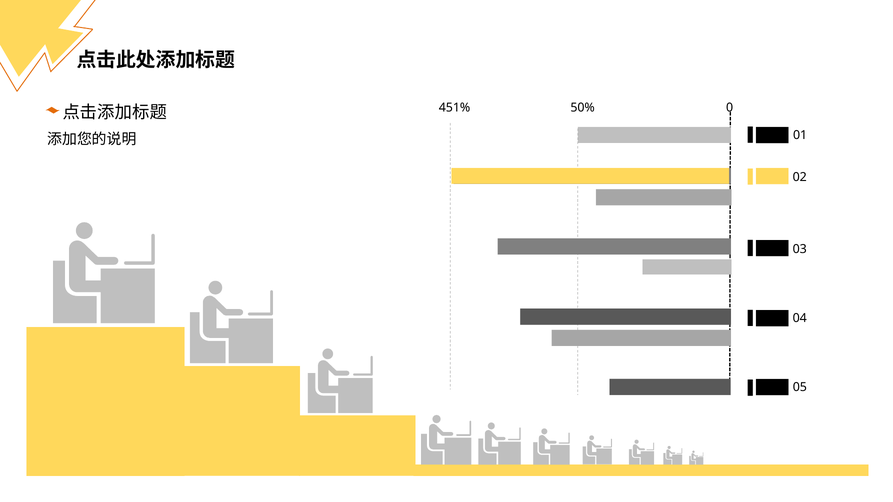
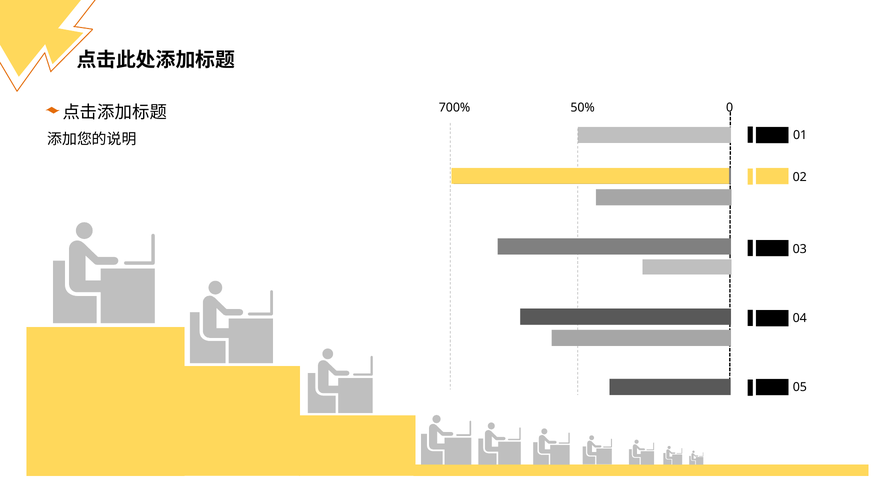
451%: 451% -> 700%
